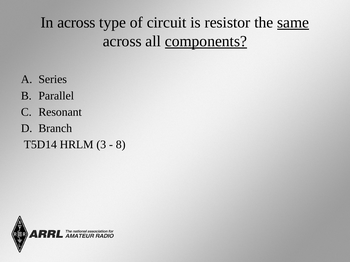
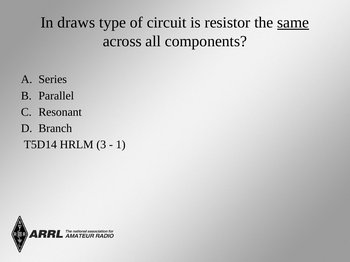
In across: across -> draws
components underline: present -> none
8: 8 -> 1
